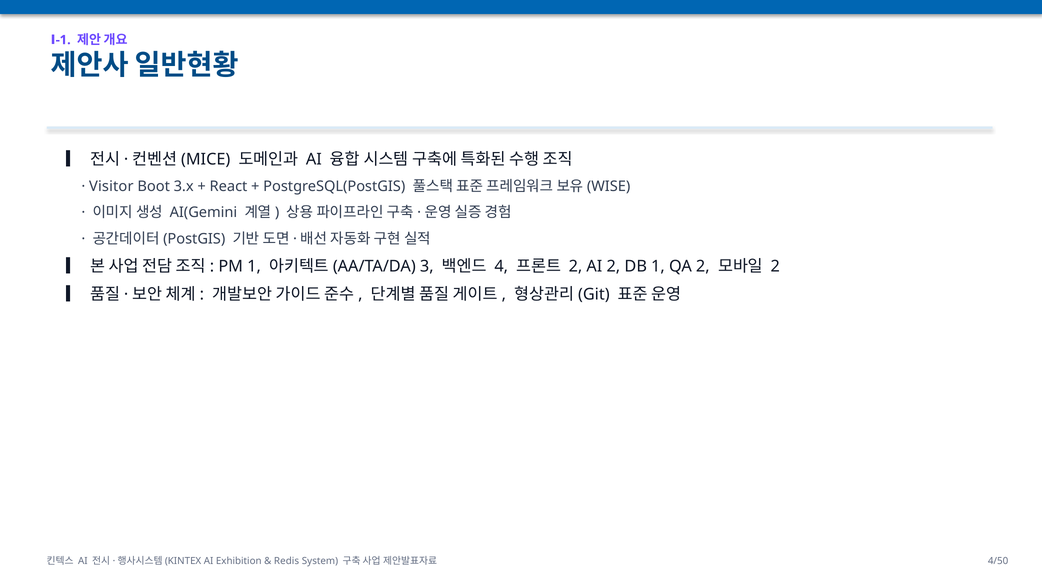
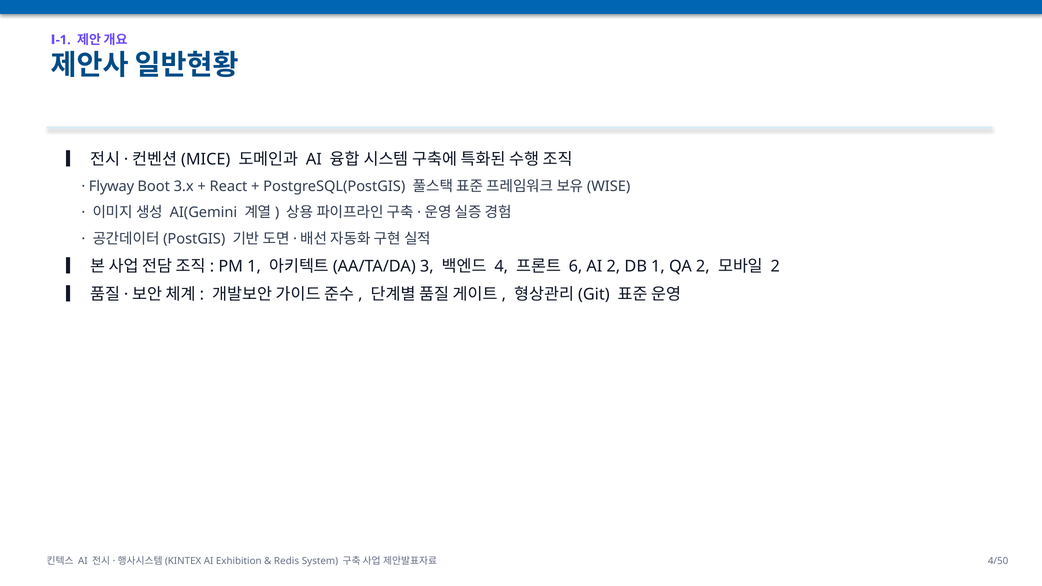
Visitor: Visitor -> Flyway
2 at (575, 266): 2 -> 6
